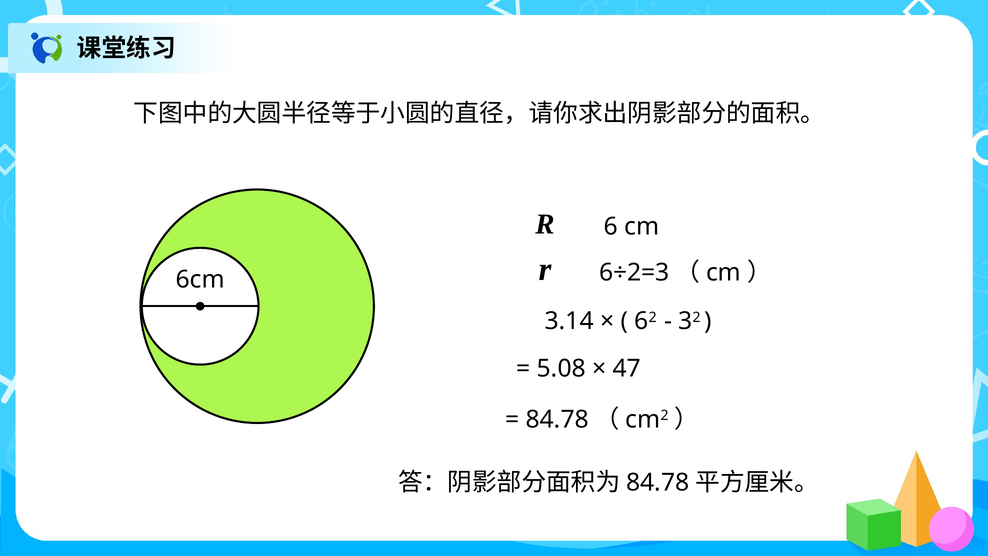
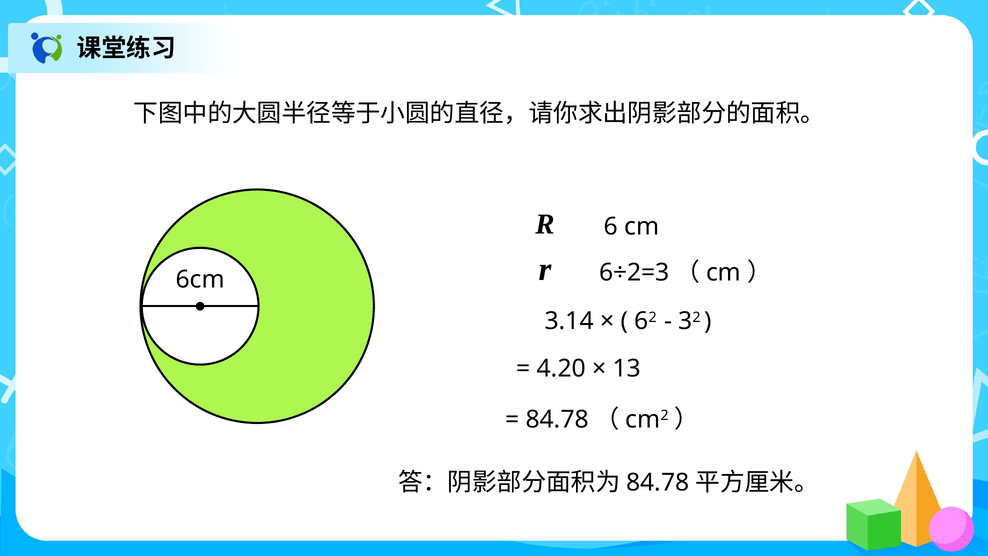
5.08: 5.08 -> 4.20
47: 47 -> 13
